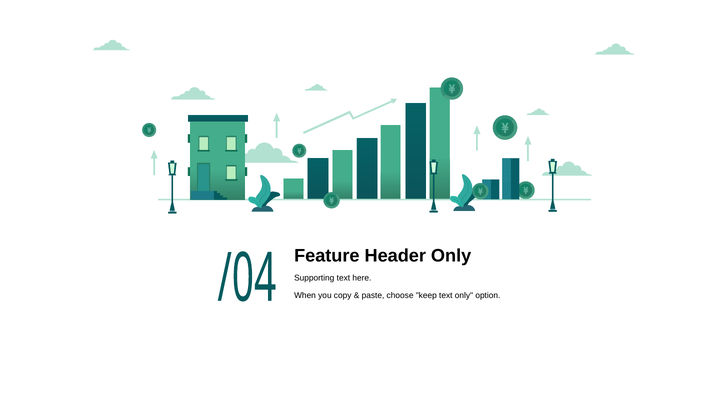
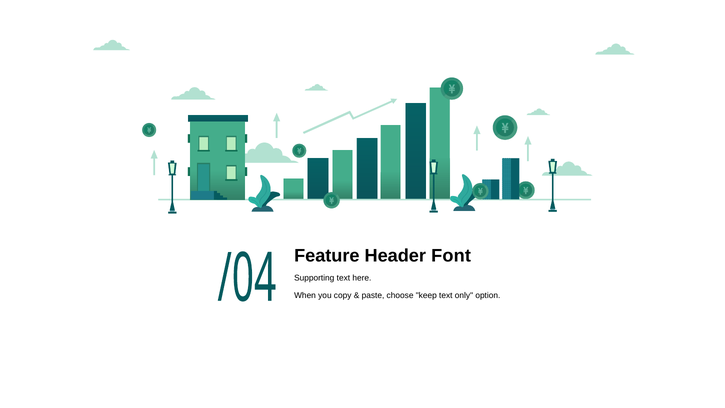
Header Only: Only -> Font
